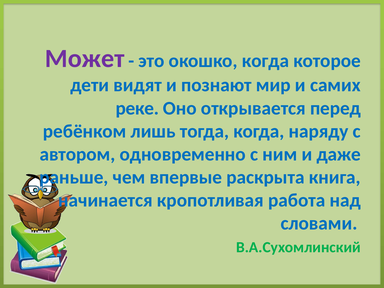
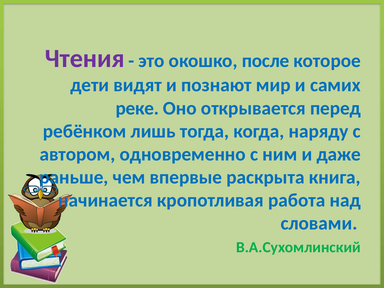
Может: Может -> Чтения
окошко когда: когда -> после
